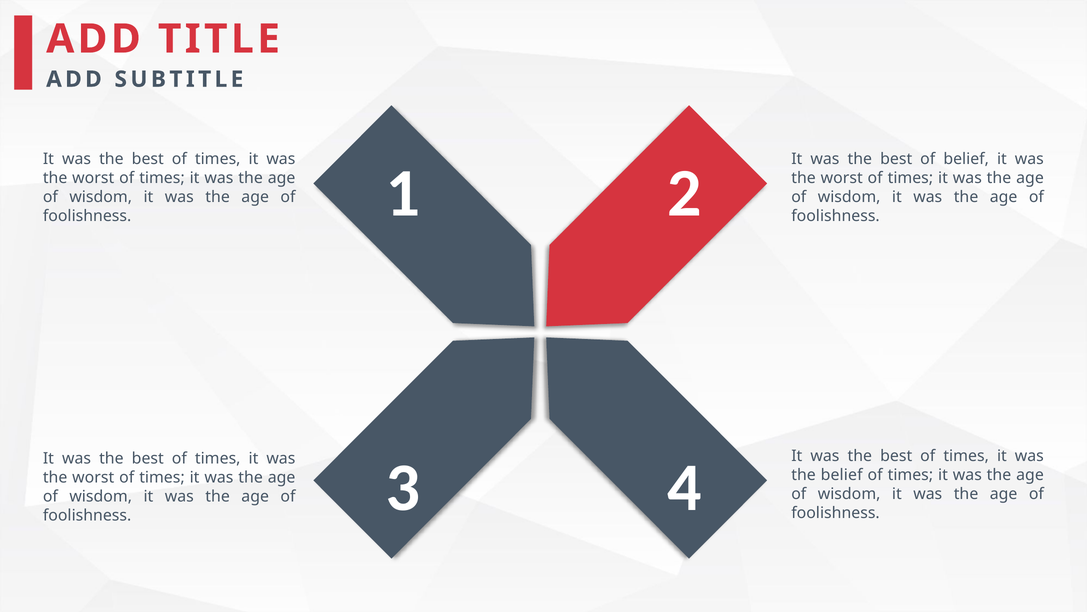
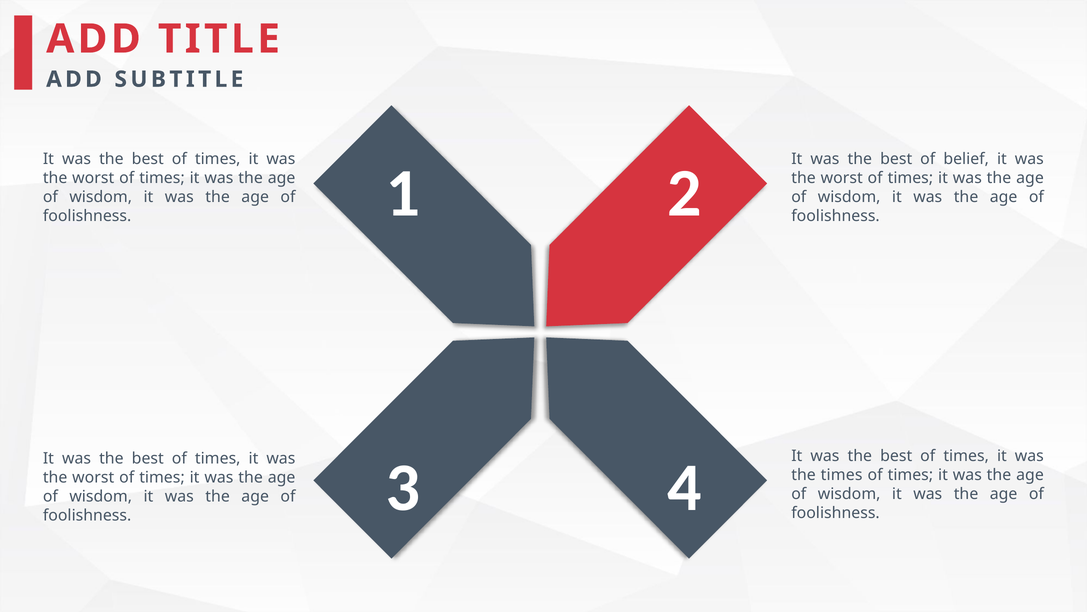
the belief: belief -> times
